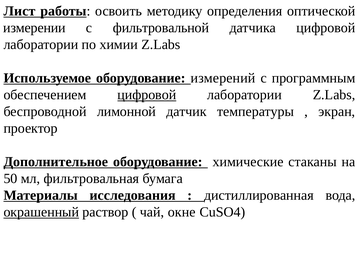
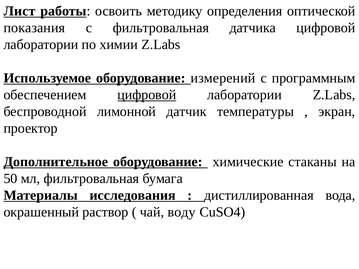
измерении: измерении -> показания
с фильтровальной: фильтровальной -> фильтровальная
окрашенный underline: present -> none
окне: окне -> воду
